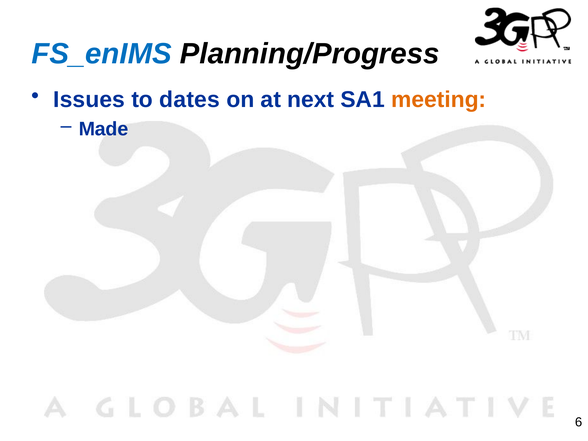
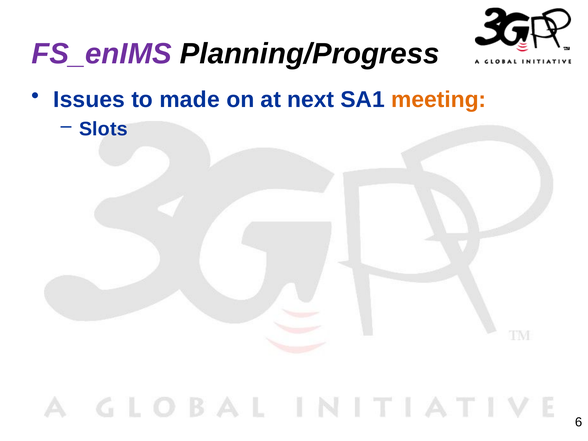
FS_enIMS colour: blue -> purple
dates: dates -> made
Made: Made -> Slots
